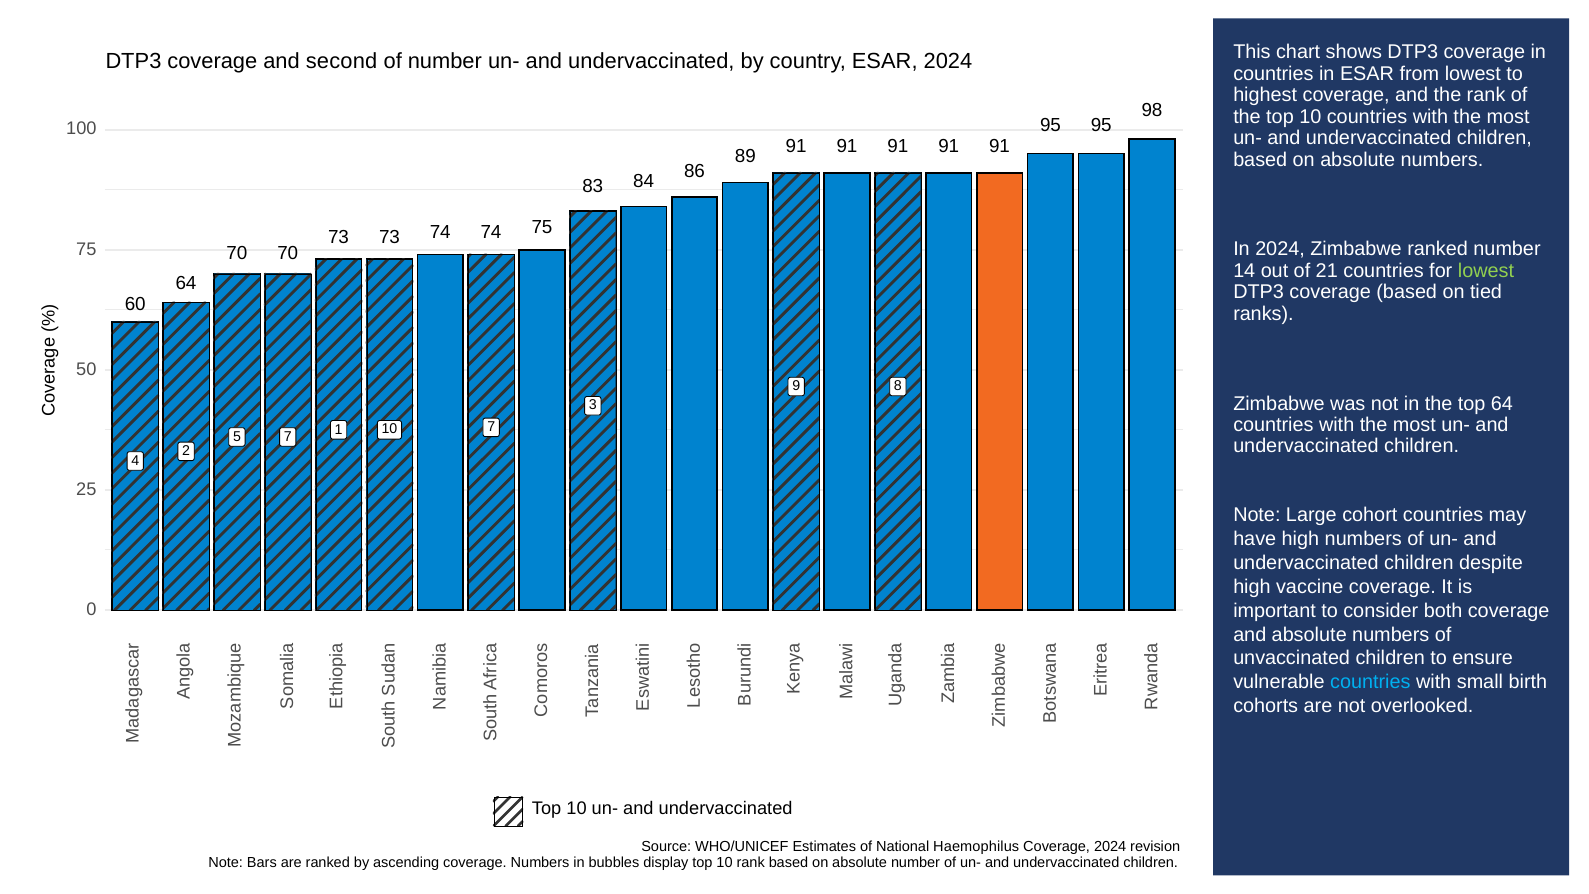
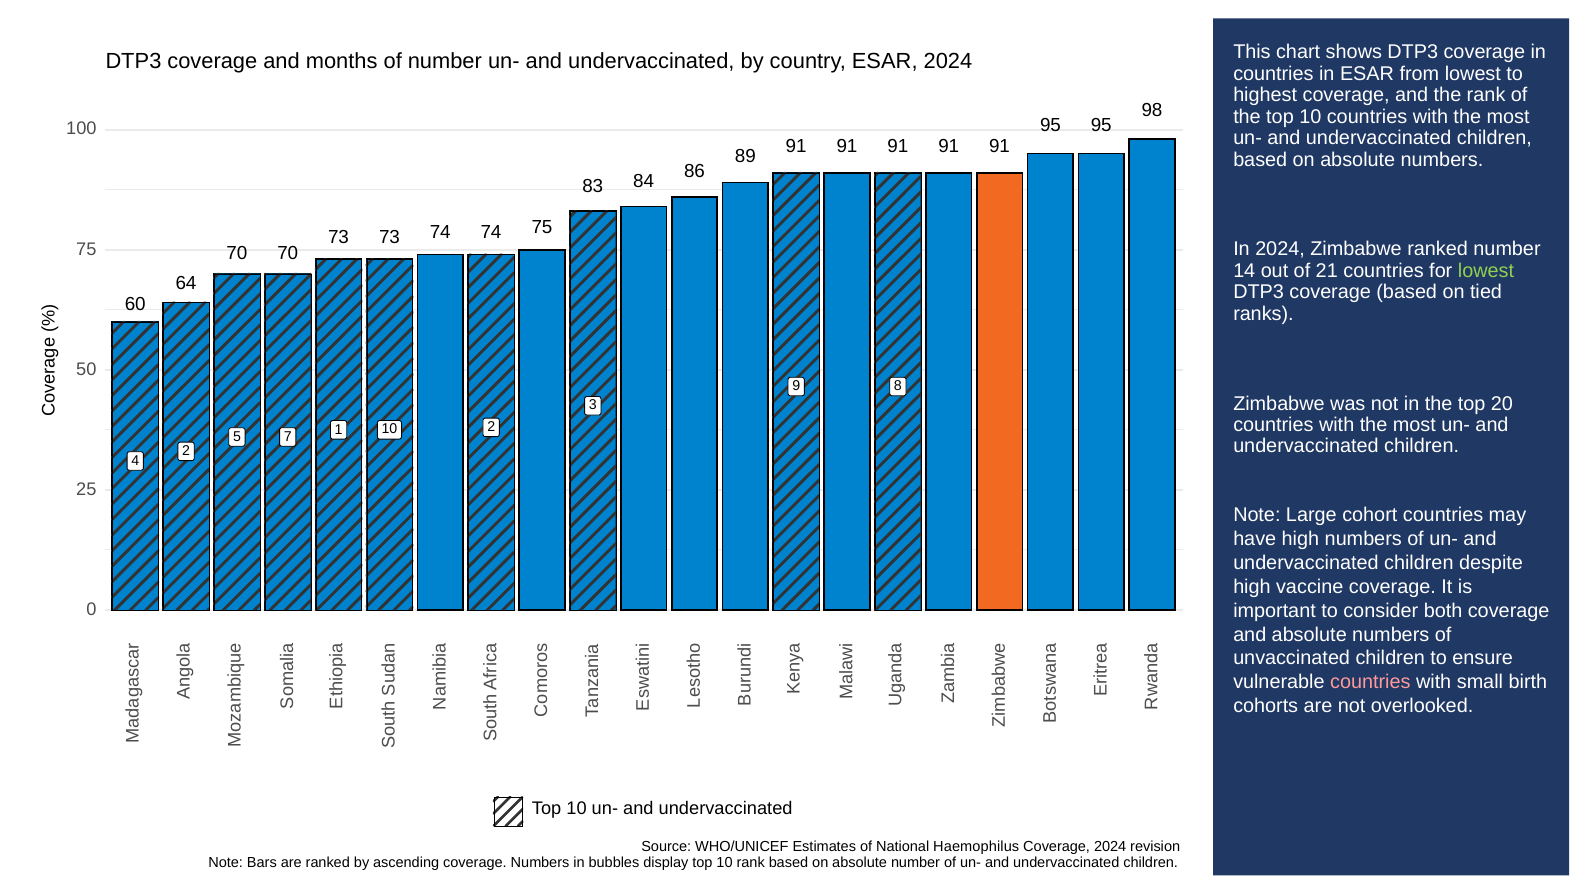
second: second -> months
top 64: 64 -> 20
10 7: 7 -> 2
countries at (1370, 682) colour: light blue -> pink
